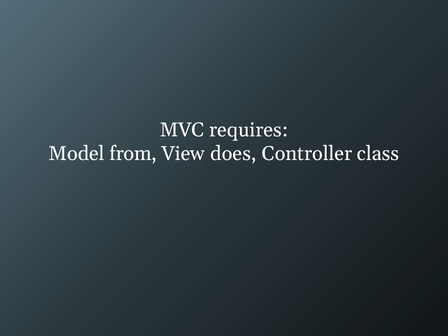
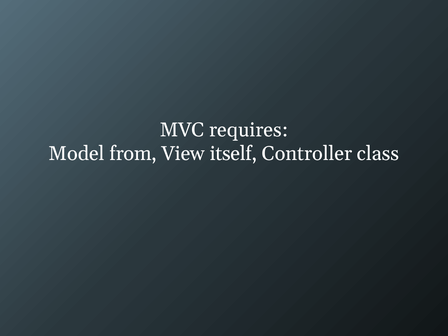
does: does -> itself
